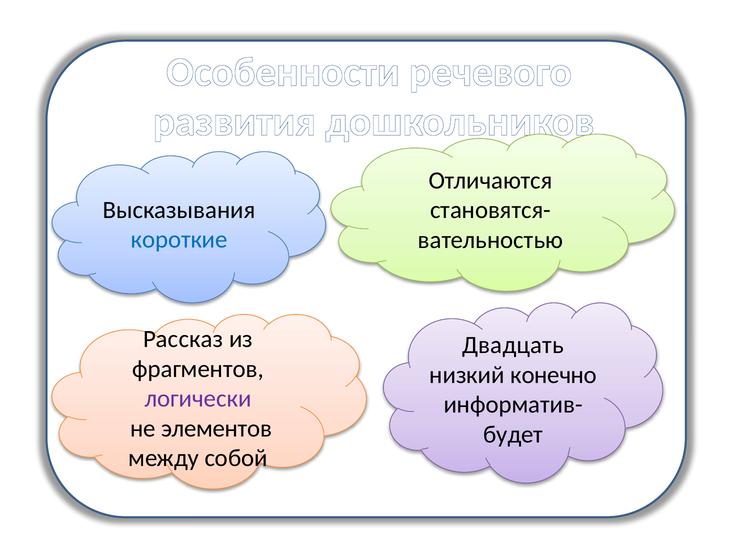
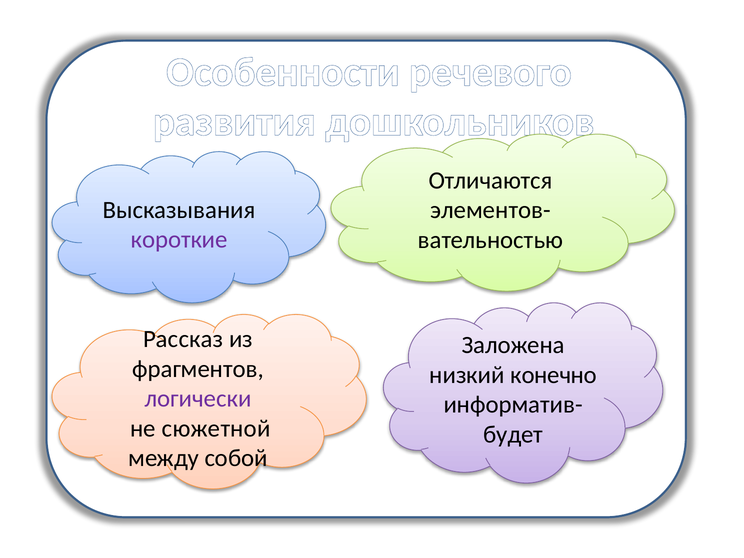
становятся-: становятся- -> элементов-
короткие colour: blue -> purple
Двадцать: Двадцать -> Заложена
элементов: элементов -> сюжетной
